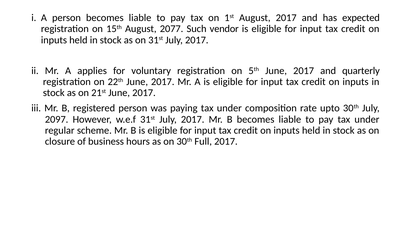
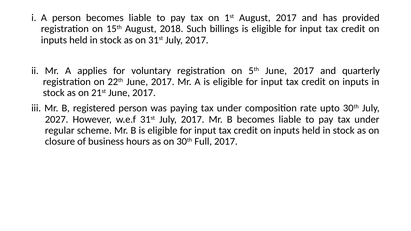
expected: expected -> provided
2077: 2077 -> 2018
vendor: vendor -> billings
2097: 2097 -> 2027
